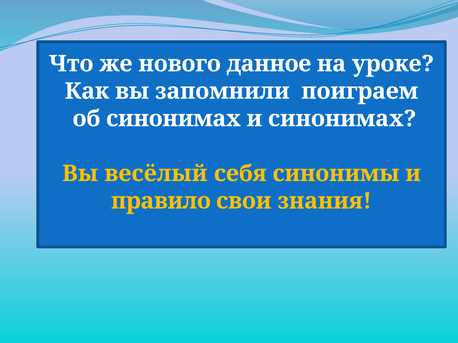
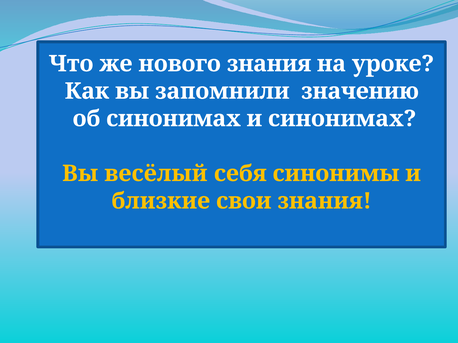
нового данное: данное -> знания
поиграем: поиграем -> значению
правило: правило -> близкие
